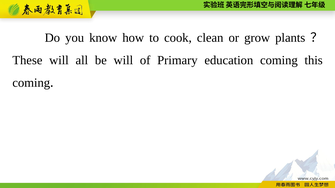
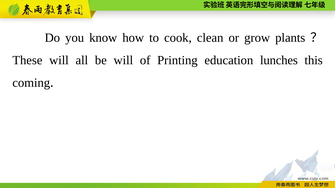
Primary: Primary -> Printing
education coming: coming -> lunches
